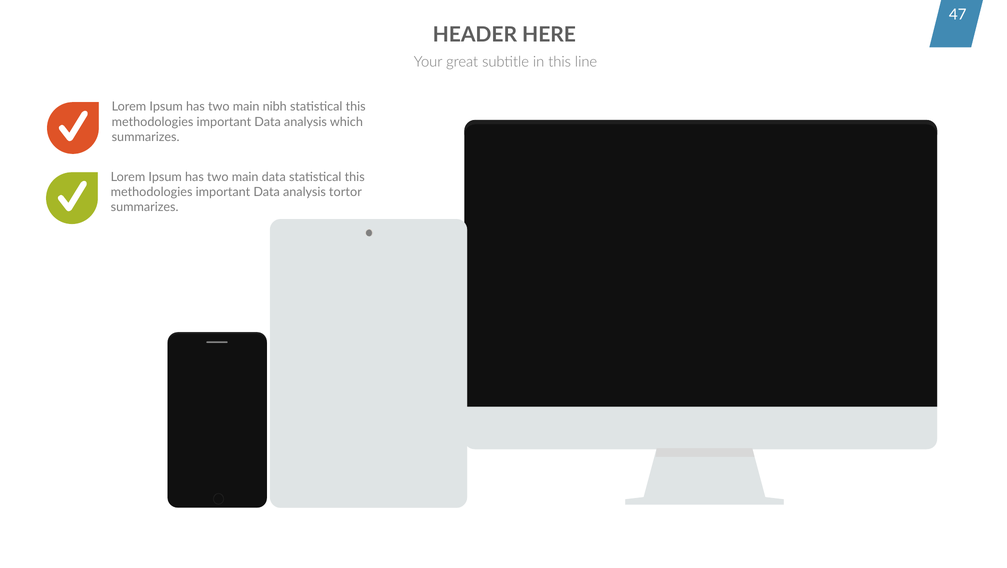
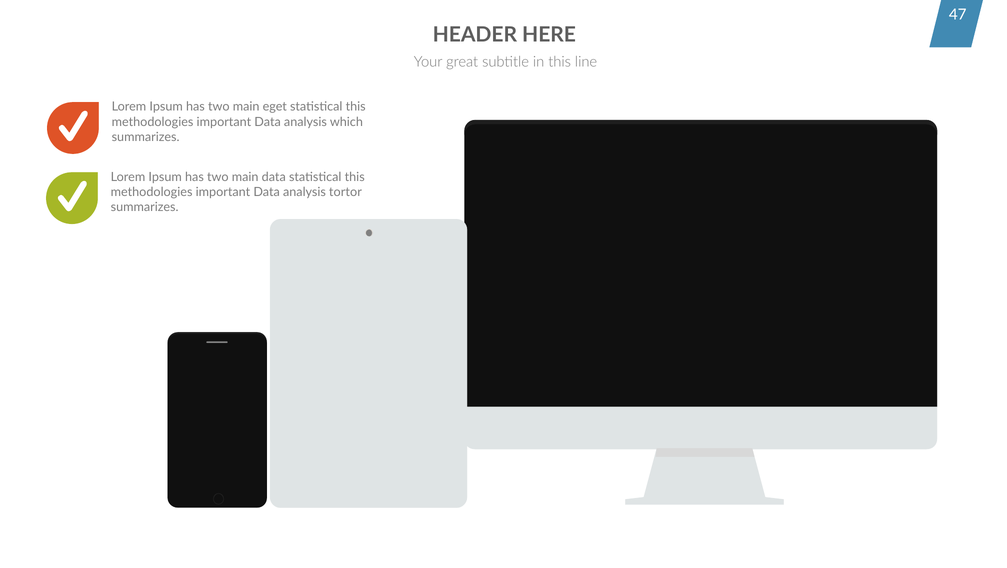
nibh: nibh -> eget
